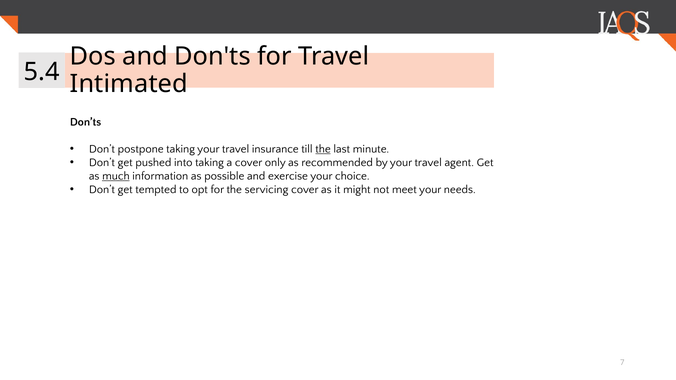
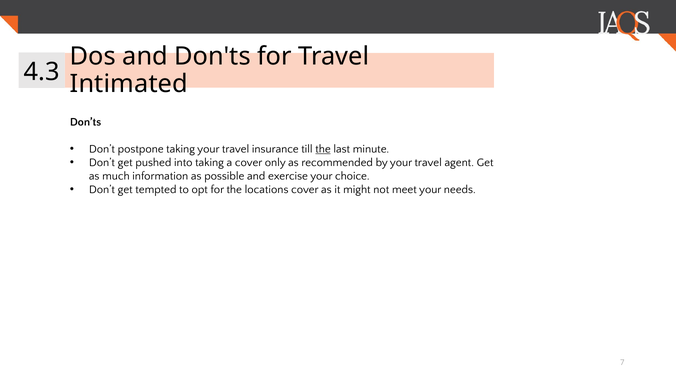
5.4: 5.4 -> 4.3
much underline: present -> none
servicing: servicing -> locations
